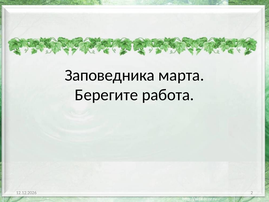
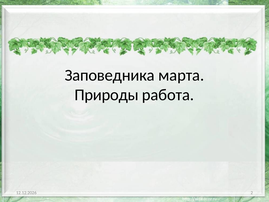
Берегите: Берегите -> Природы
